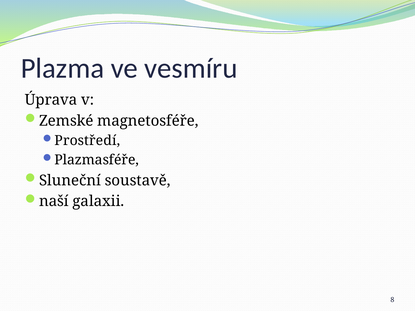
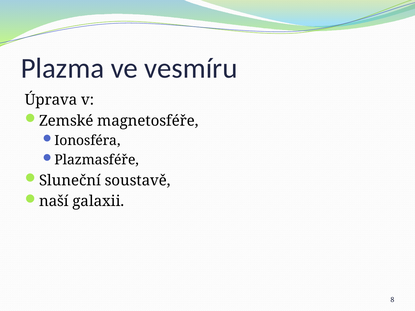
Prostředí: Prostředí -> Ionosféra
